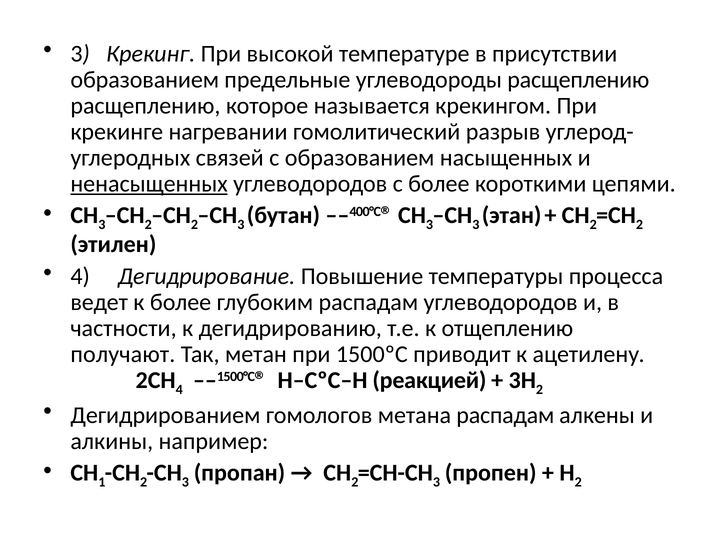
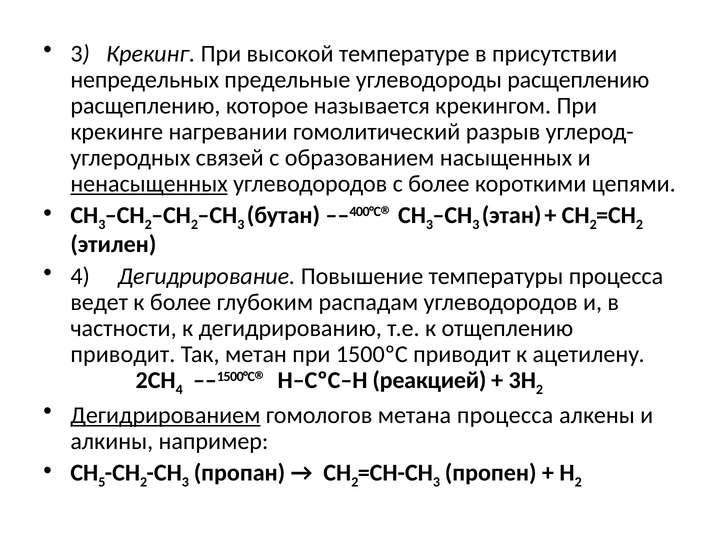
образованием at (145, 80): образованием -> непредельных
получают at (123, 354): получают -> приводит
Дегидрированием underline: none -> present
метана распадам: распадам -> процесса
1: 1 -> 5
